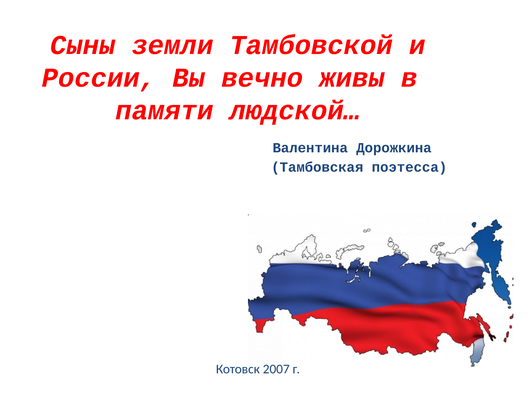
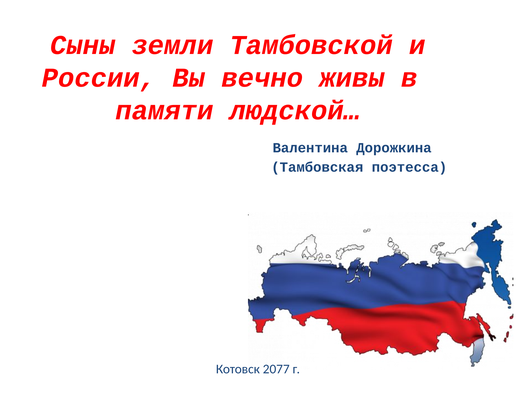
2007: 2007 -> 2077
